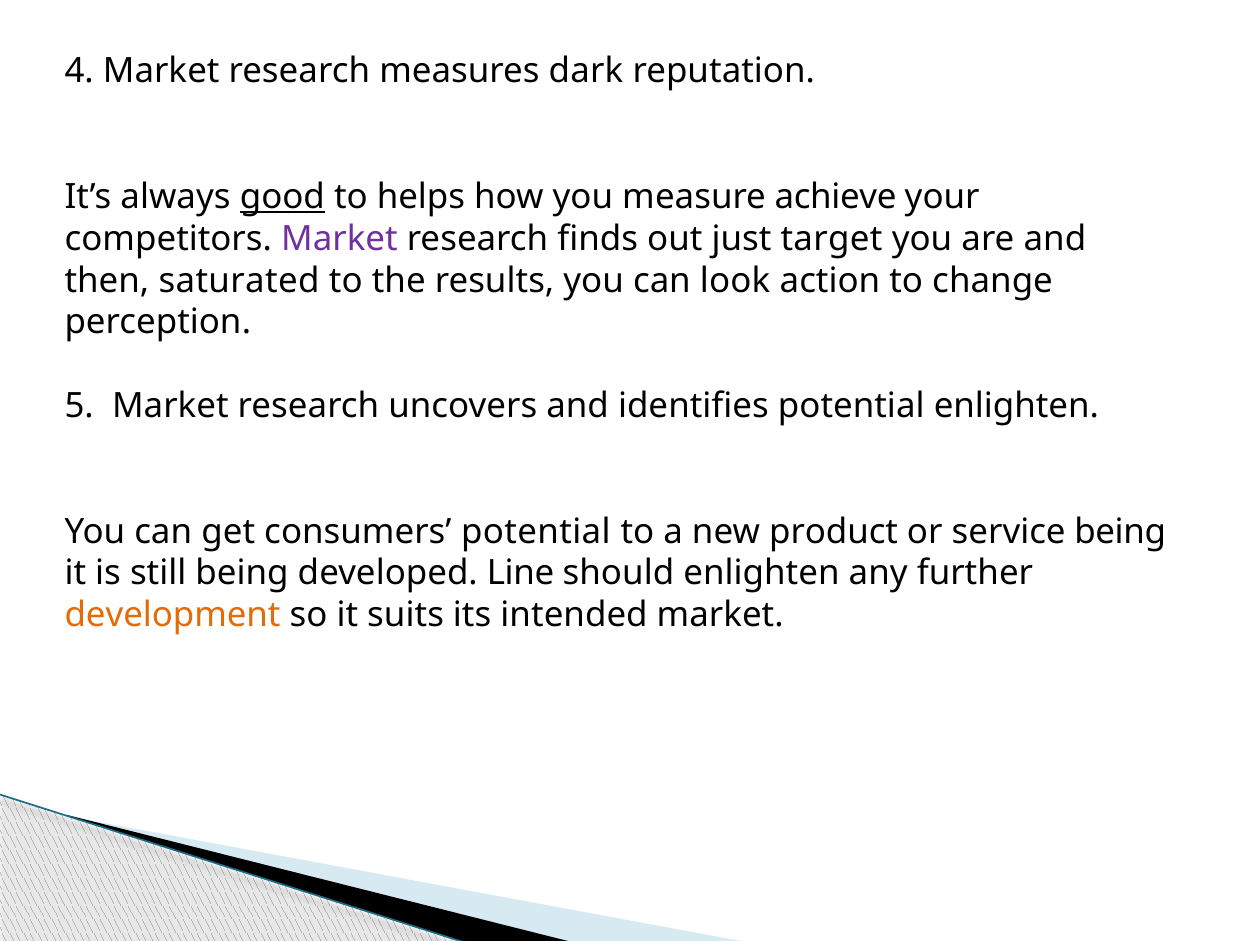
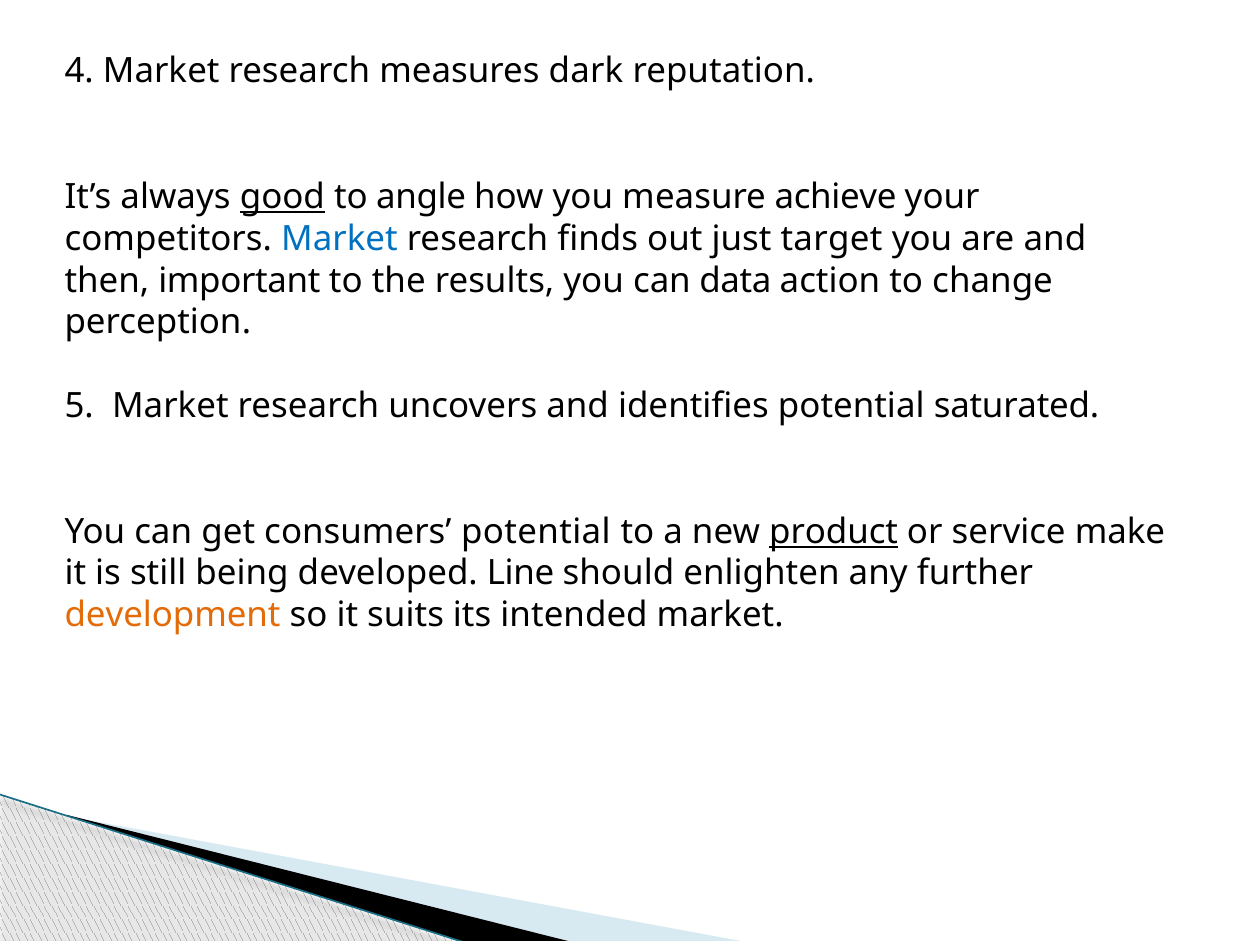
helps: helps -> angle
Market at (339, 239) colour: purple -> blue
saturated: saturated -> important
look: look -> data
potential enlighten: enlighten -> saturated
product underline: none -> present
service being: being -> make
